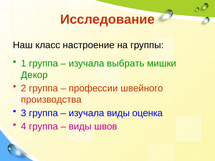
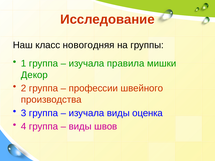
настроение: настроение -> новогодняя
выбрать: выбрать -> правила
